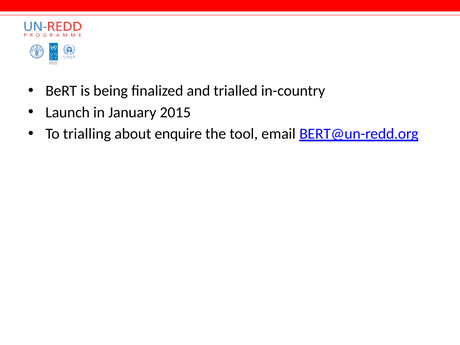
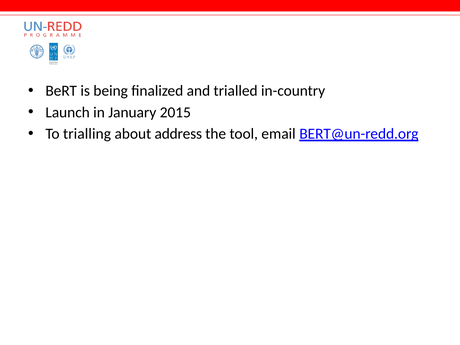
enquire: enquire -> address
